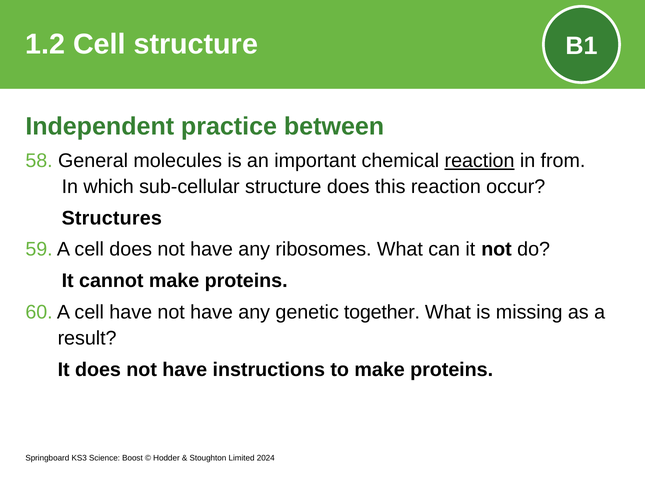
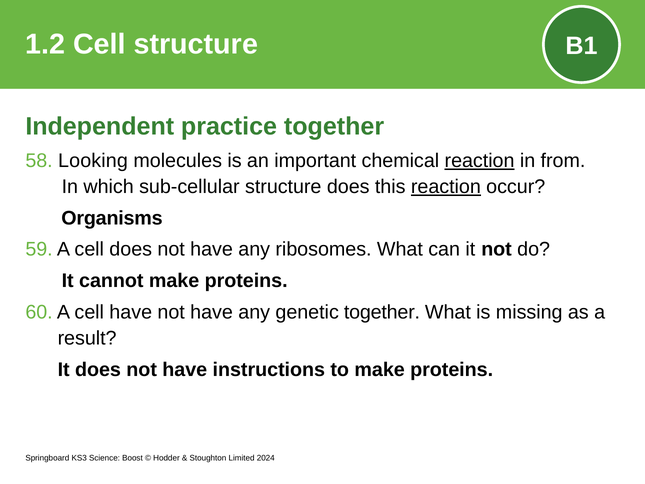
practice between: between -> together
General: General -> Looking
reaction at (446, 187) underline: none -> present
Structures: Structures -> Organisms
